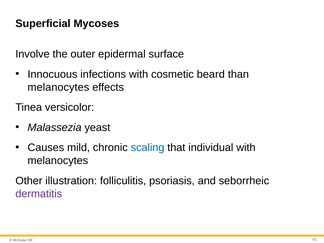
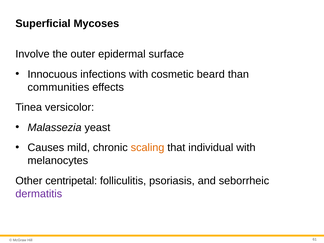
melanocytes at (58, 87): melanocytes -> communities
scaling colour: blue -> orange
illustration: illustration -> centripetal
